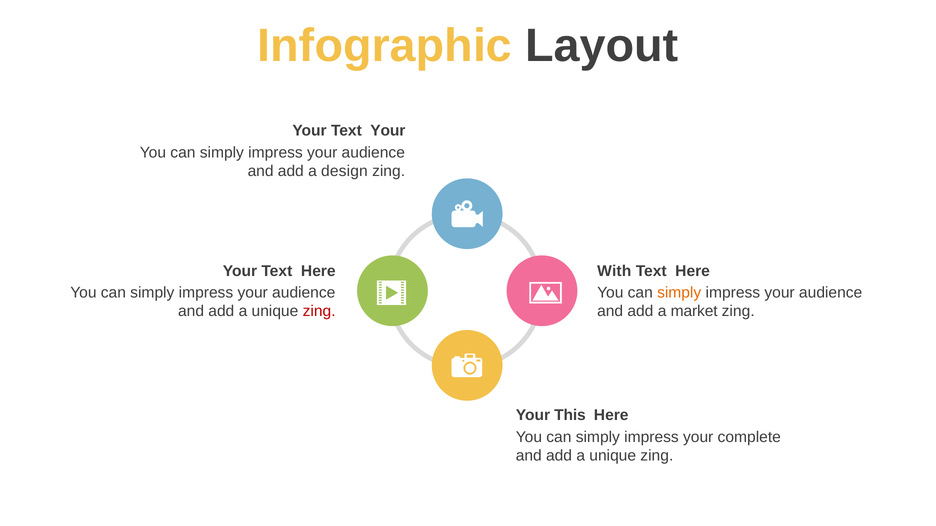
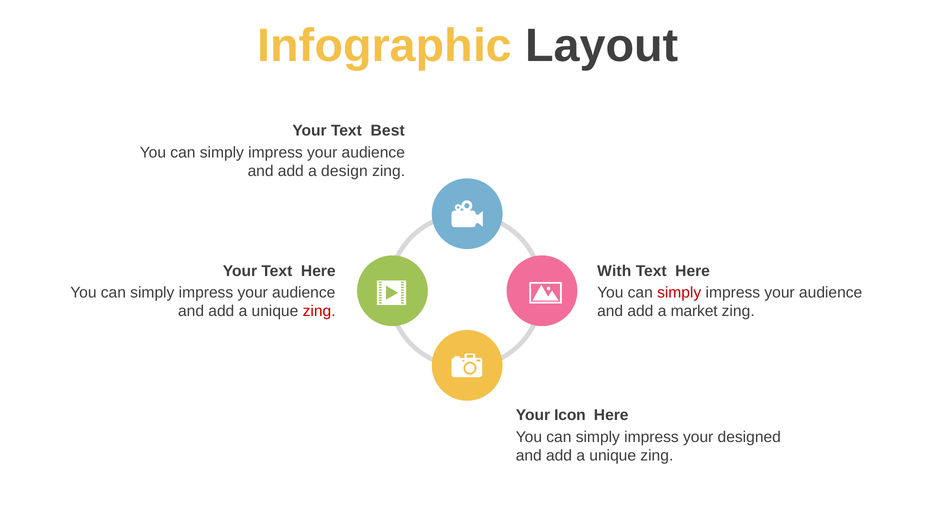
Text Your: Your -> Best
simply at (679, 293) colour: orange -> red
This: This -> Icon
complete: complete -> designed
